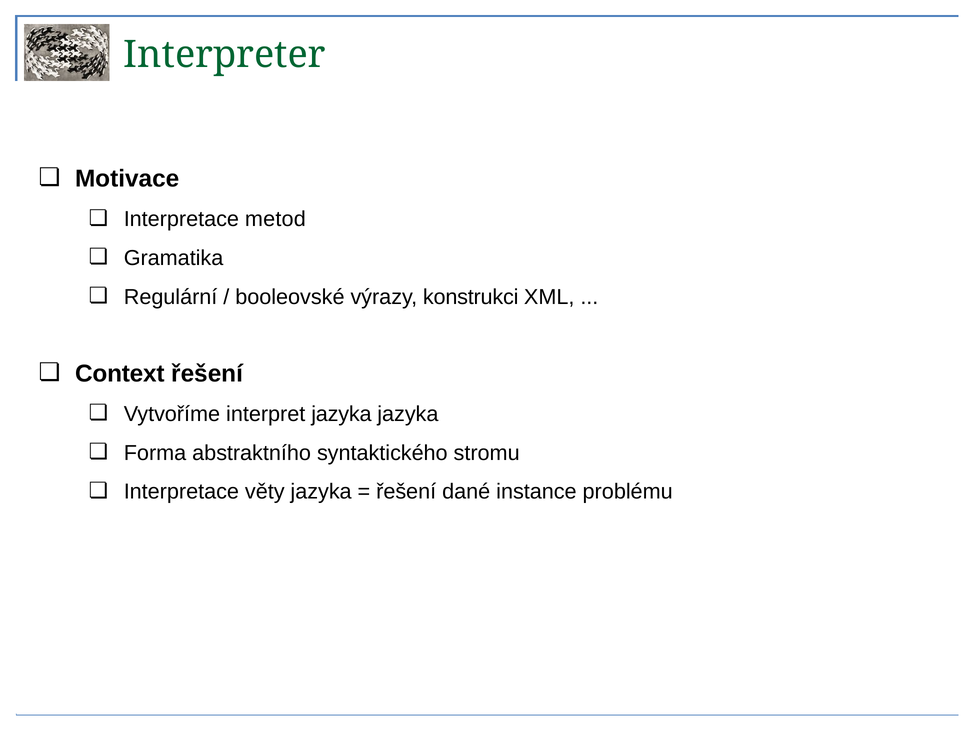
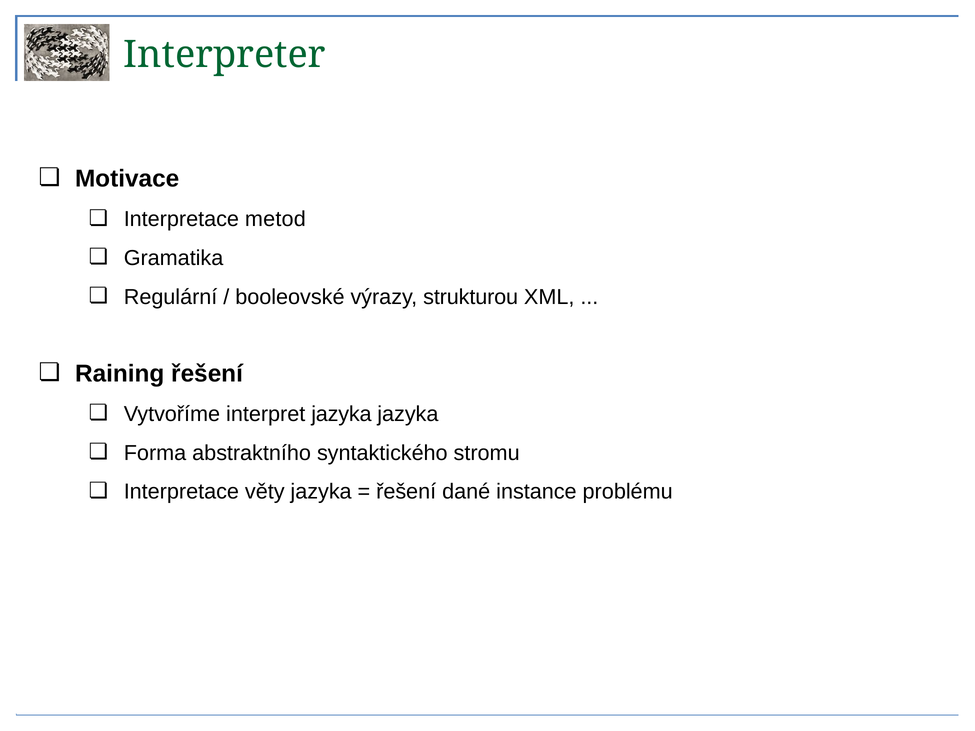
konstrukci: konstrukci -> strukturou
Context: Context -> Raining
